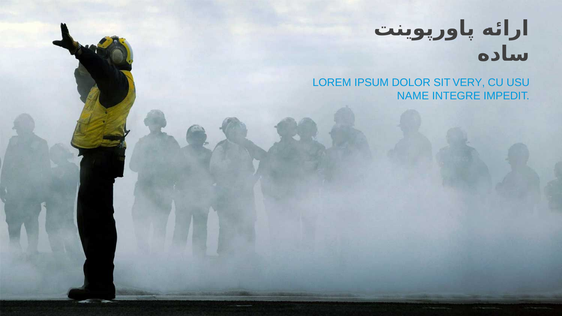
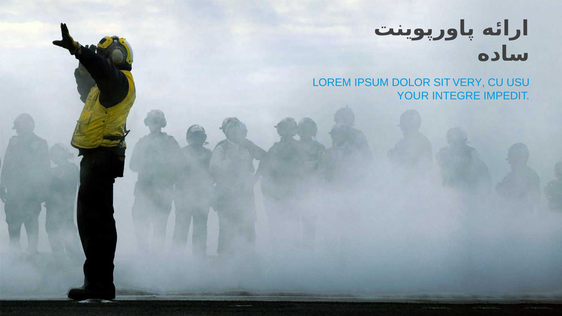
NAME: NAME -> YOUR
